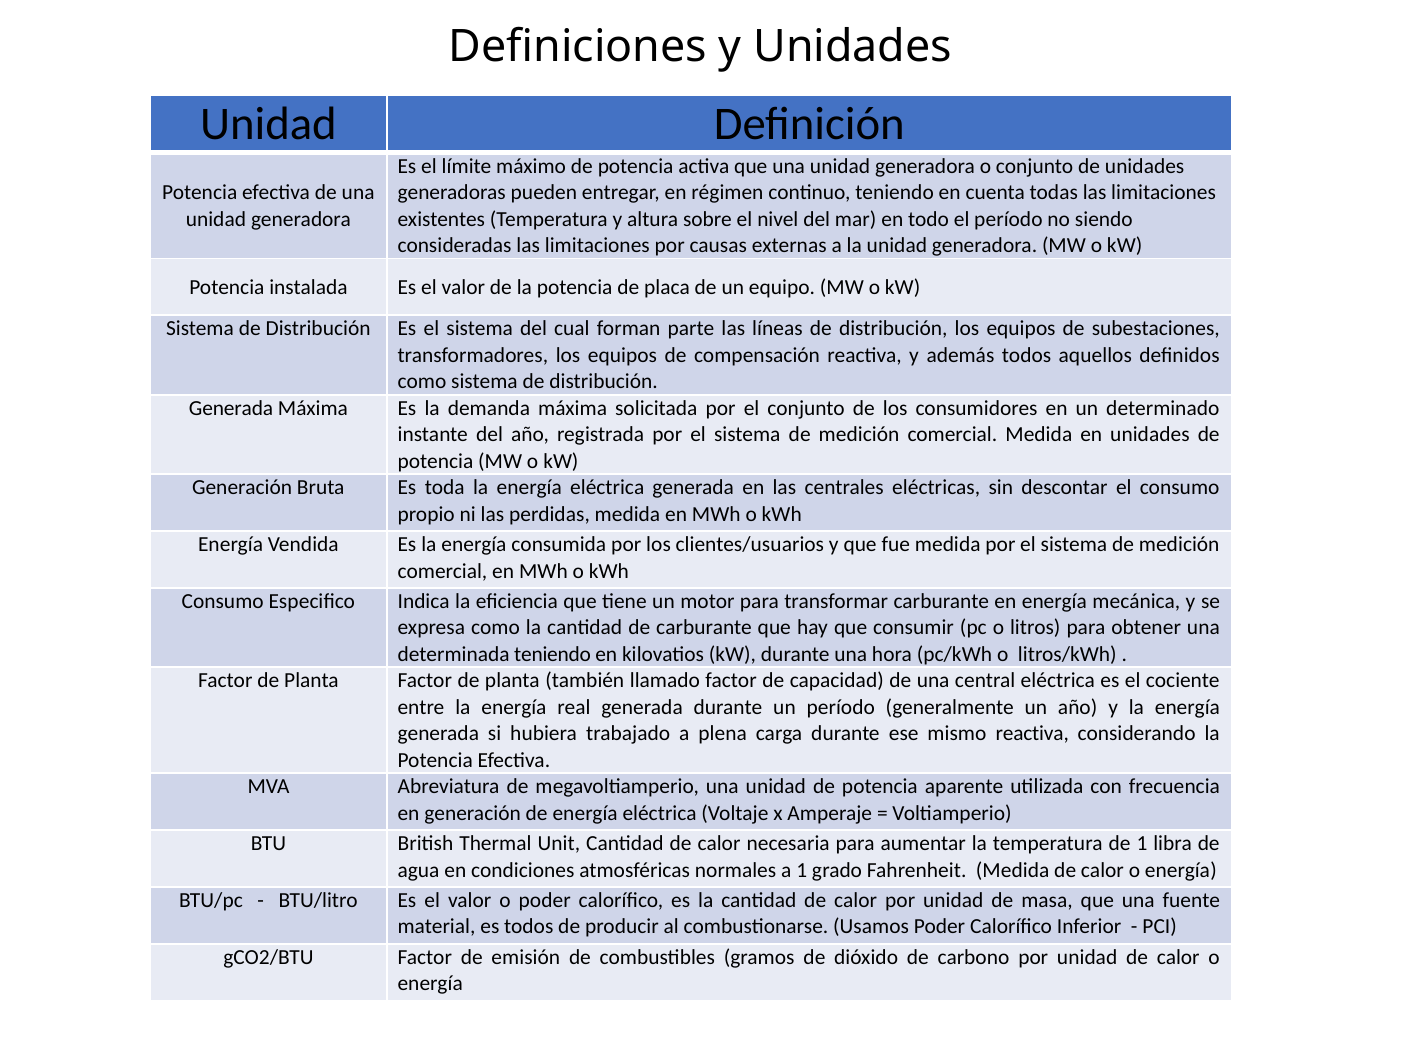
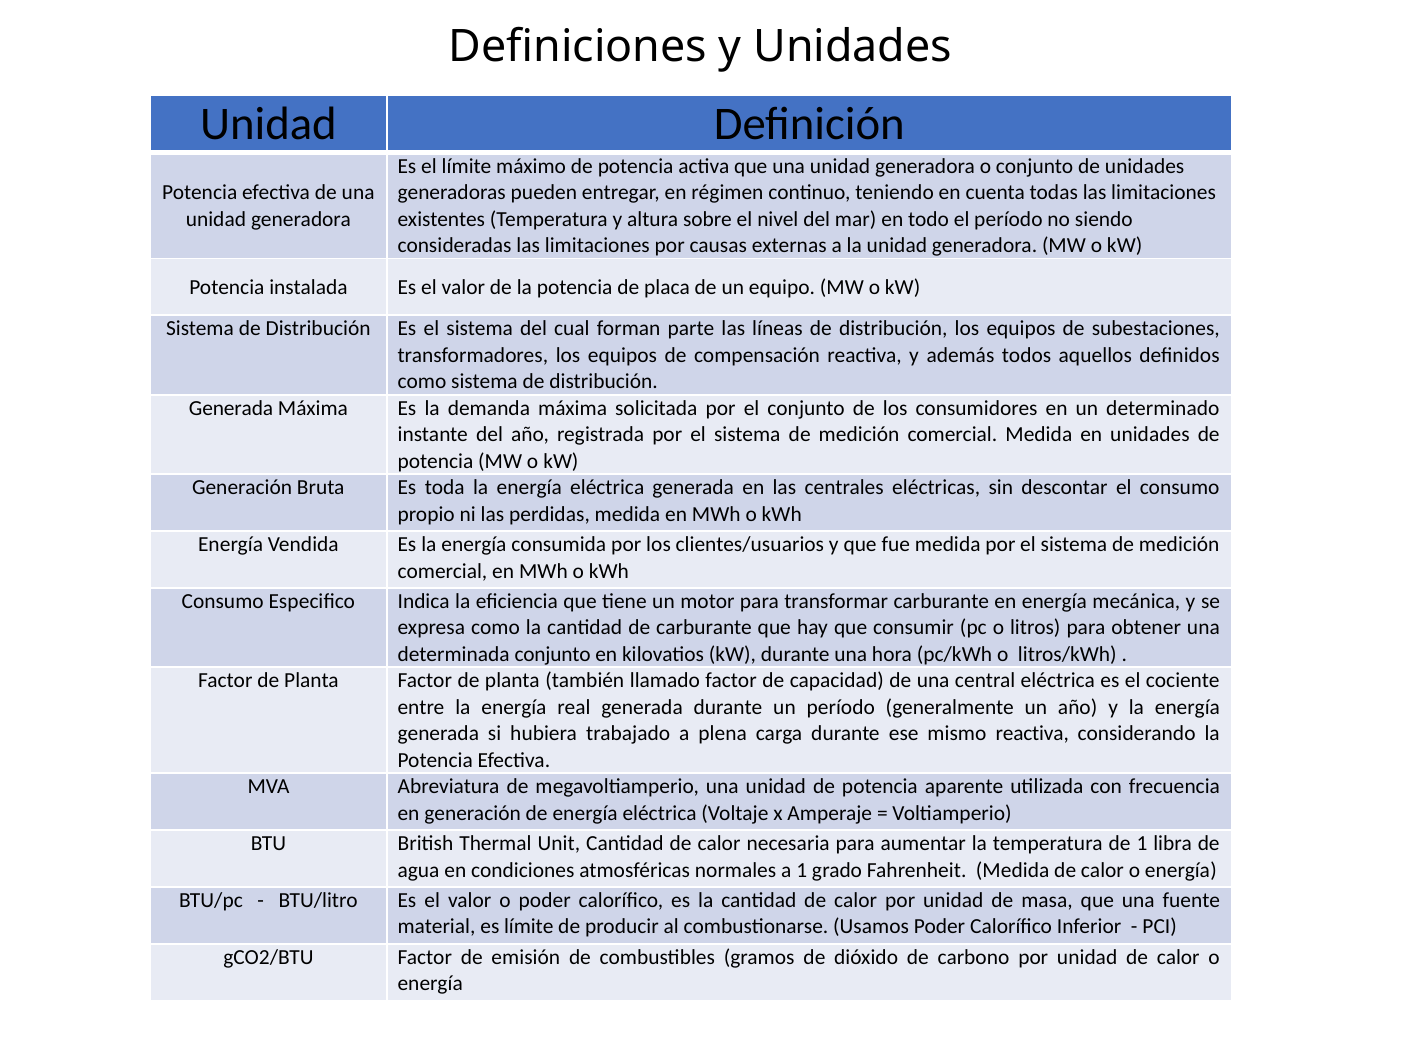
determinada teniendo: teniendo -> conjunto
es todos: todos -> límite
